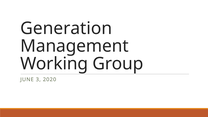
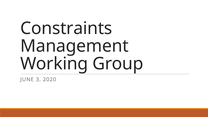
Generation: Generation -> Constraints
